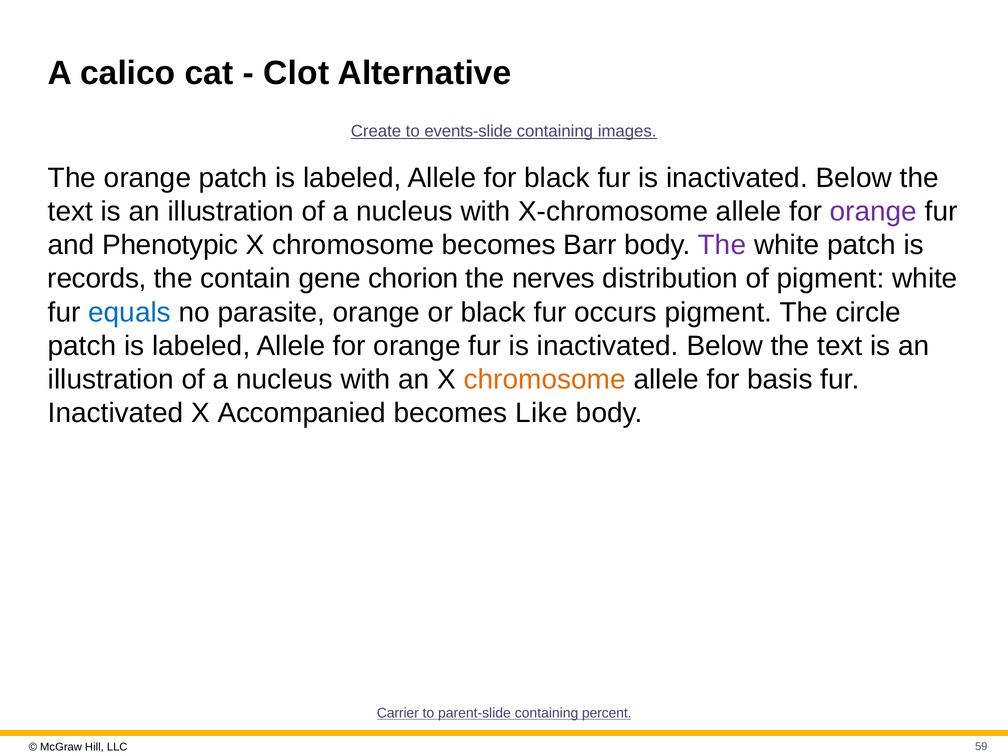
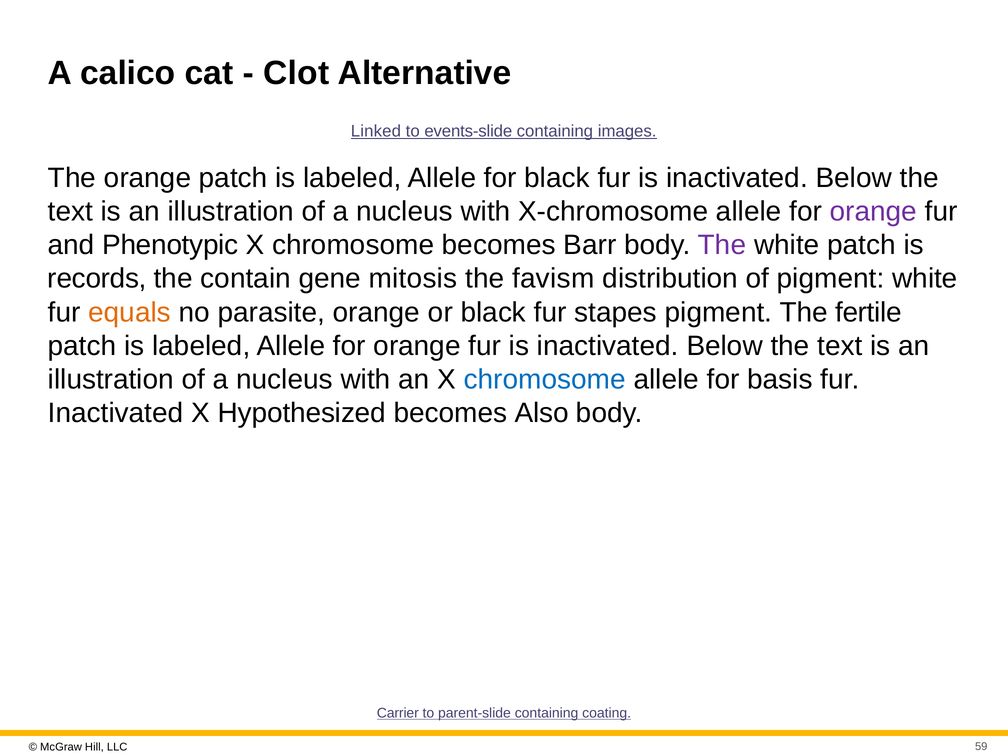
Create: Create -> Linked
chorion: chorion -> mitosis
nerves: nerves -> favism
equals colour: blue -> orange
occurs: occurs -> stapes
circle: circle -> fertile
chromosome at (545, 380) colour: orange -> blue
Accompanied: Accompanied -> Hypothesized
Like: Like -> Also
percent: percent -> coating
